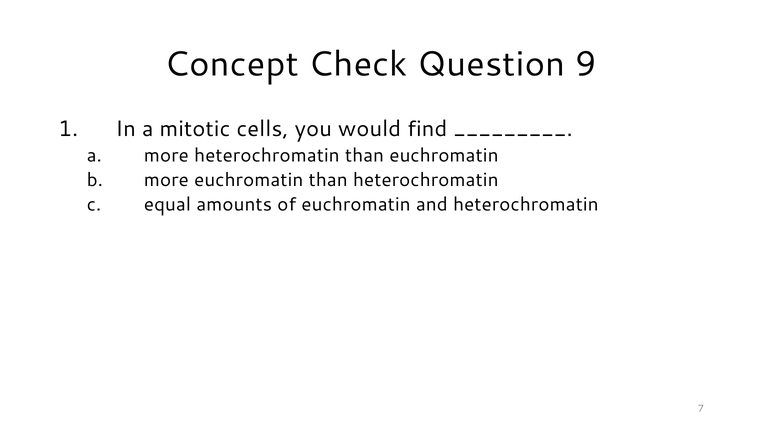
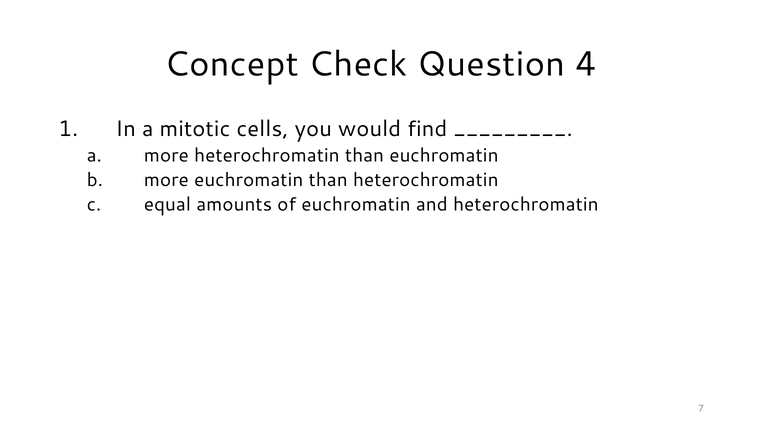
9: 9 -> 4
